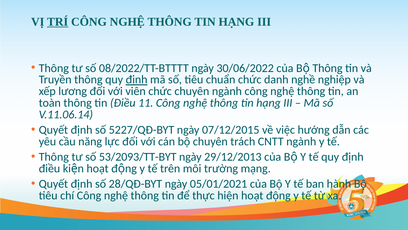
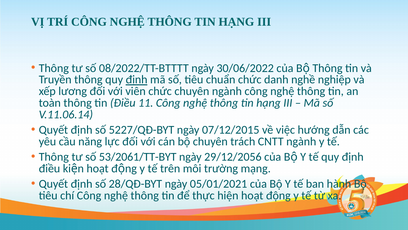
TRÍ underline: present -> none
53/2093/TT-BYT: 53/2093/TT-BYT -> 53/2061/TT-BYT
29/12/2013: 29/12/2013 -> 29/12/2056
